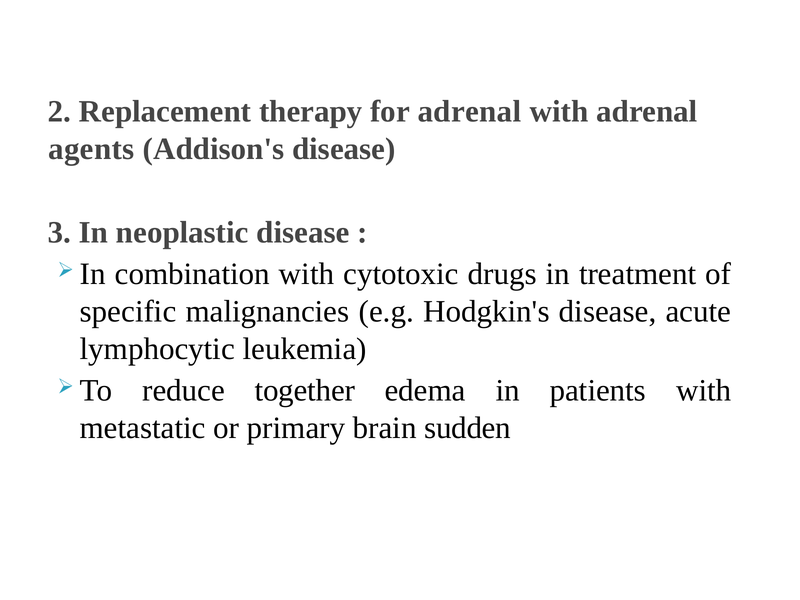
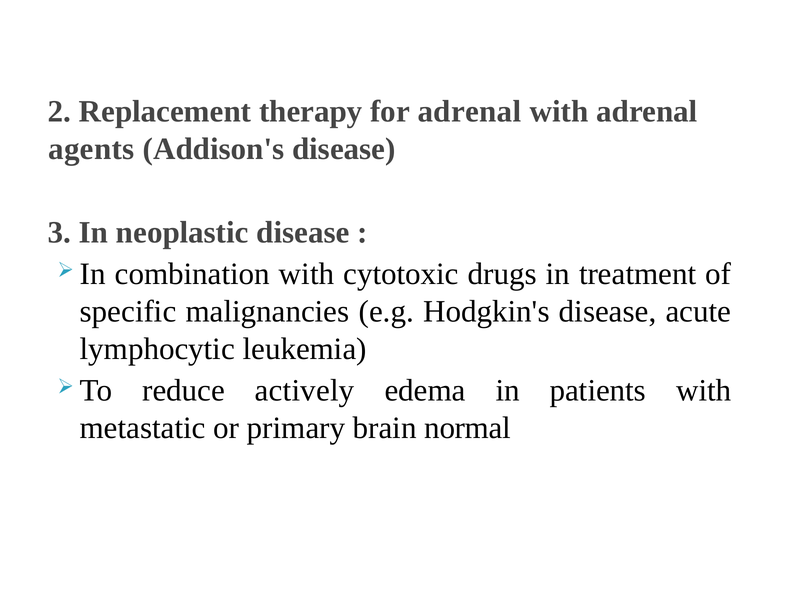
together: together -> actively
sudden: sudden -> normal
